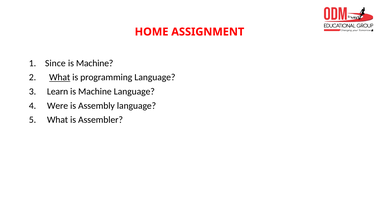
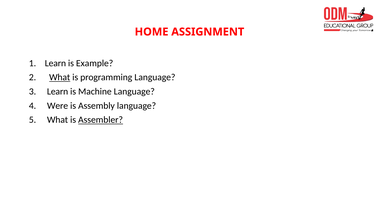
Since at (55, 63): Since -> Learn
Machine at (95, 63): Machine -> Example
Assembler underline: none -> present
